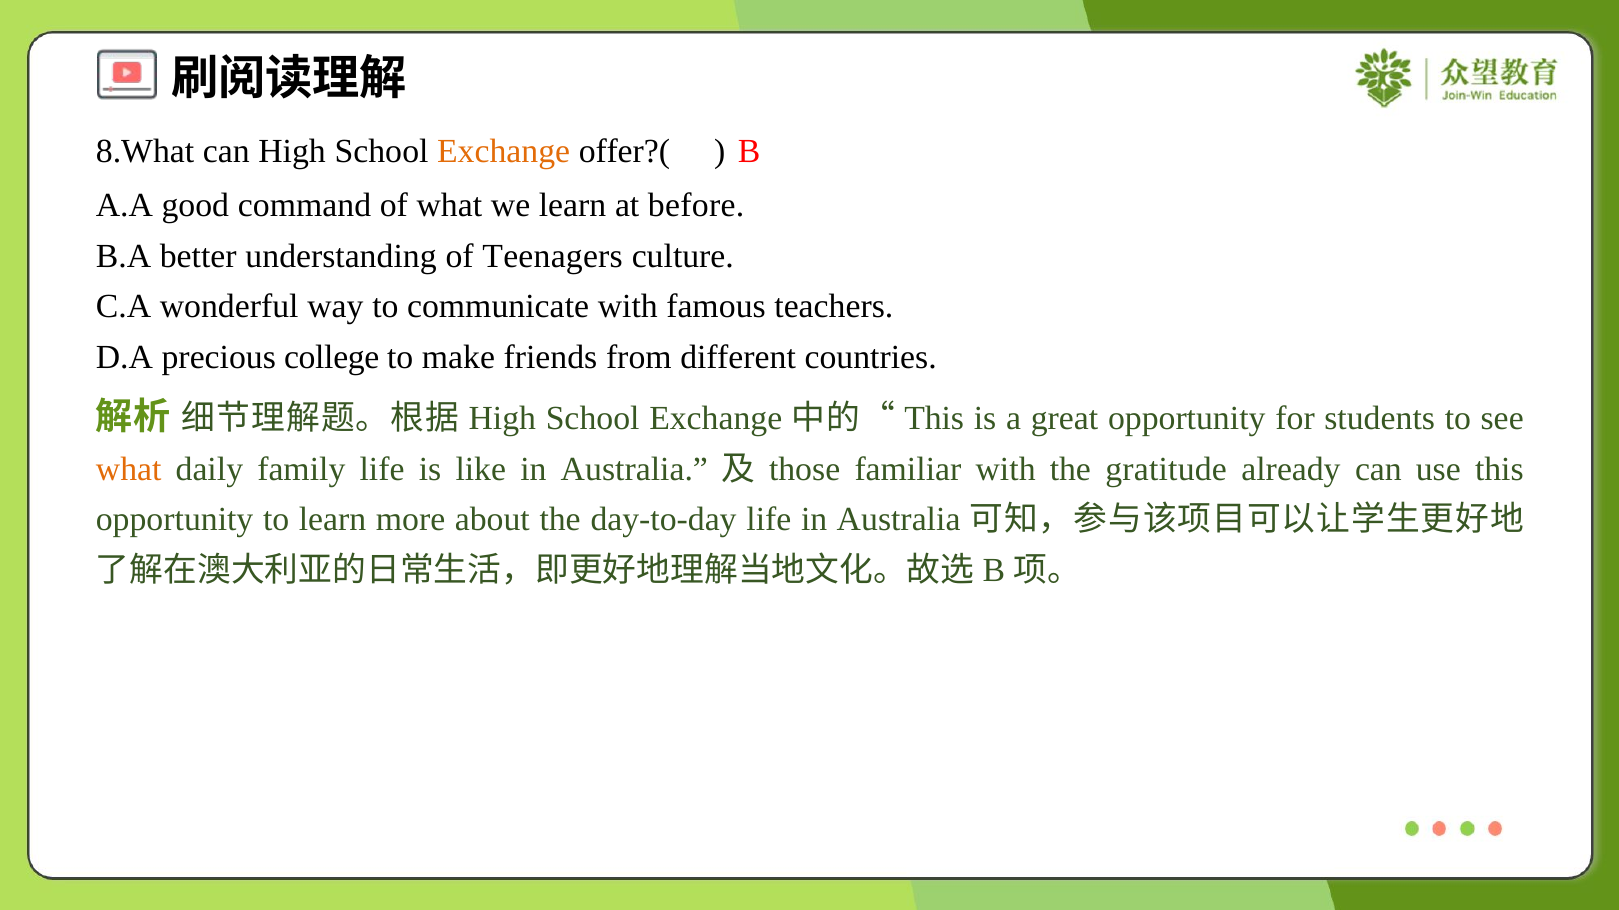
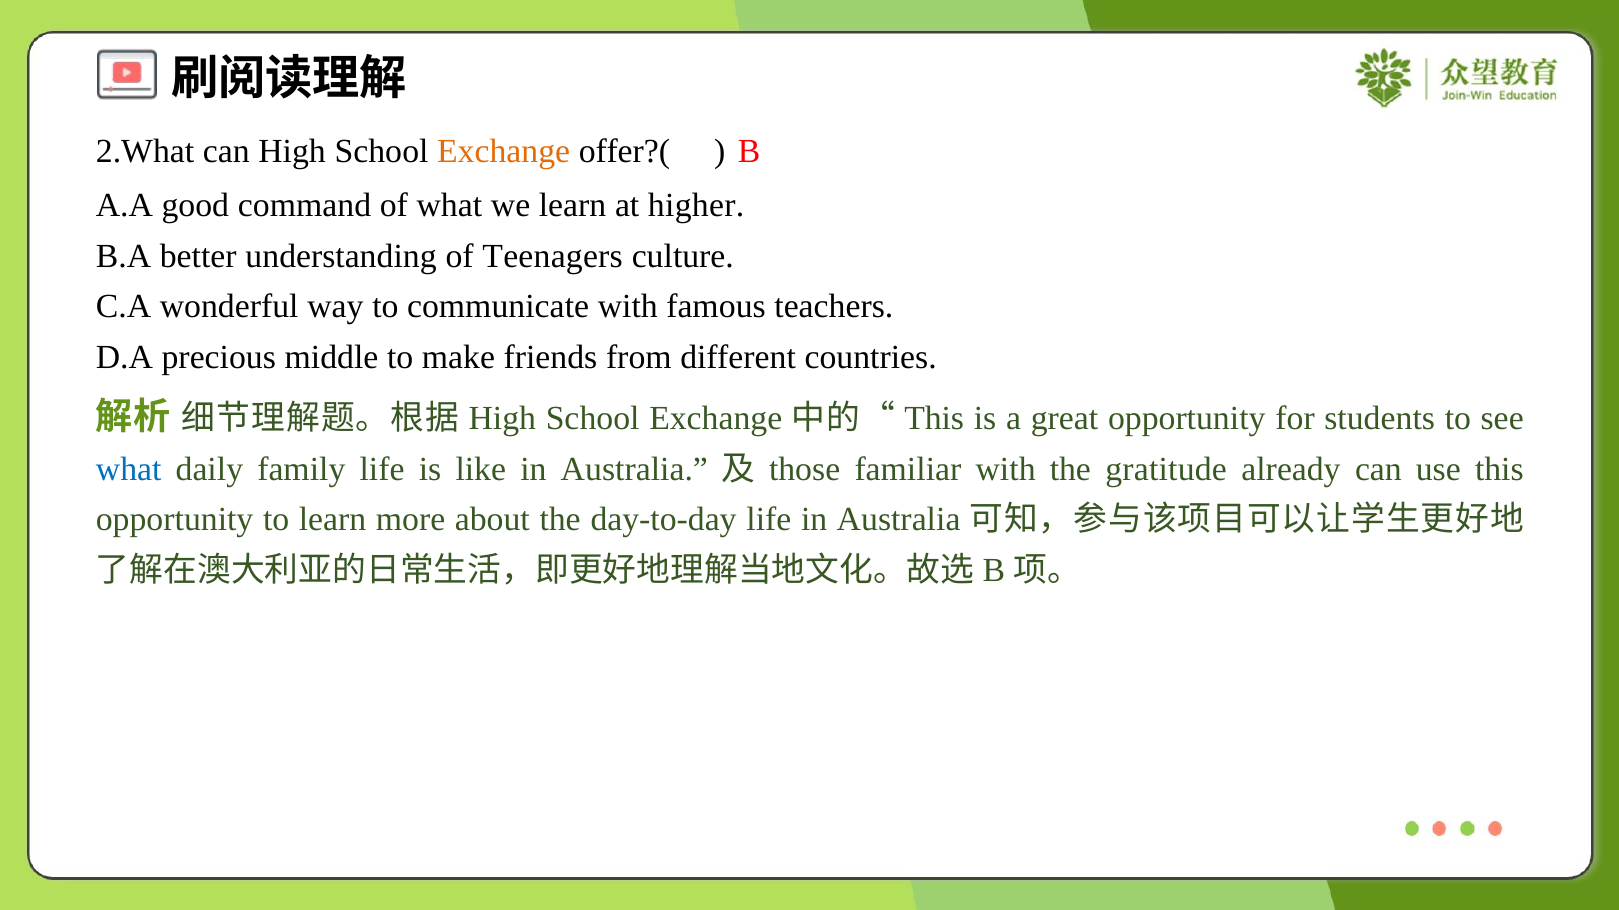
8.What: 8.What -> 2.What
before: before -> higher
college: college -> middle
what at (129, 469) colour: orange -> blue
